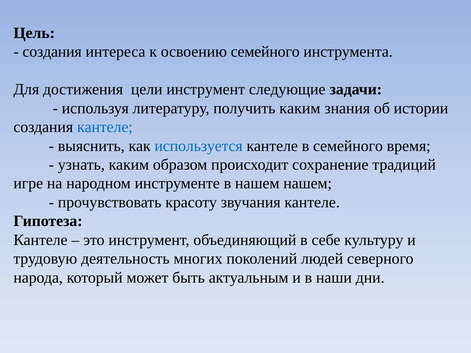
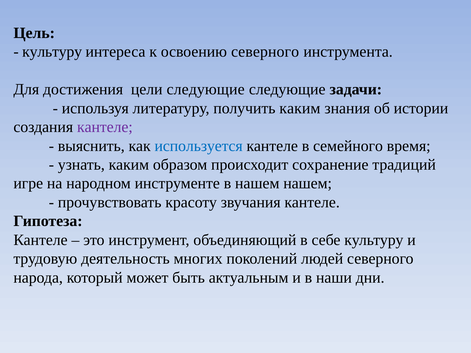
создания at (52, 52): создания -> культуру
освоению семейного: семейного -> северного
цели инструмент: инструмент -> следующие
кантеле at (105, 127) colour: blue -> purple
